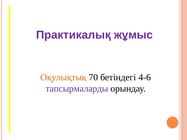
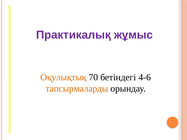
тапсырмаларды colour: purple -> orange
